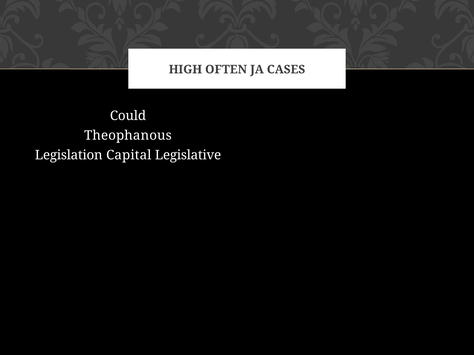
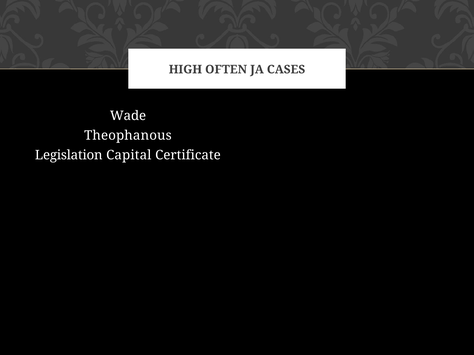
Could: Could -> Wade
Legislative: Legislative -> Certificate
